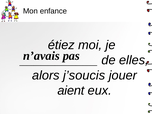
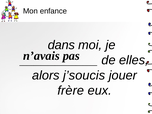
étiez: étiez -> dans
aient: aient -> frère
